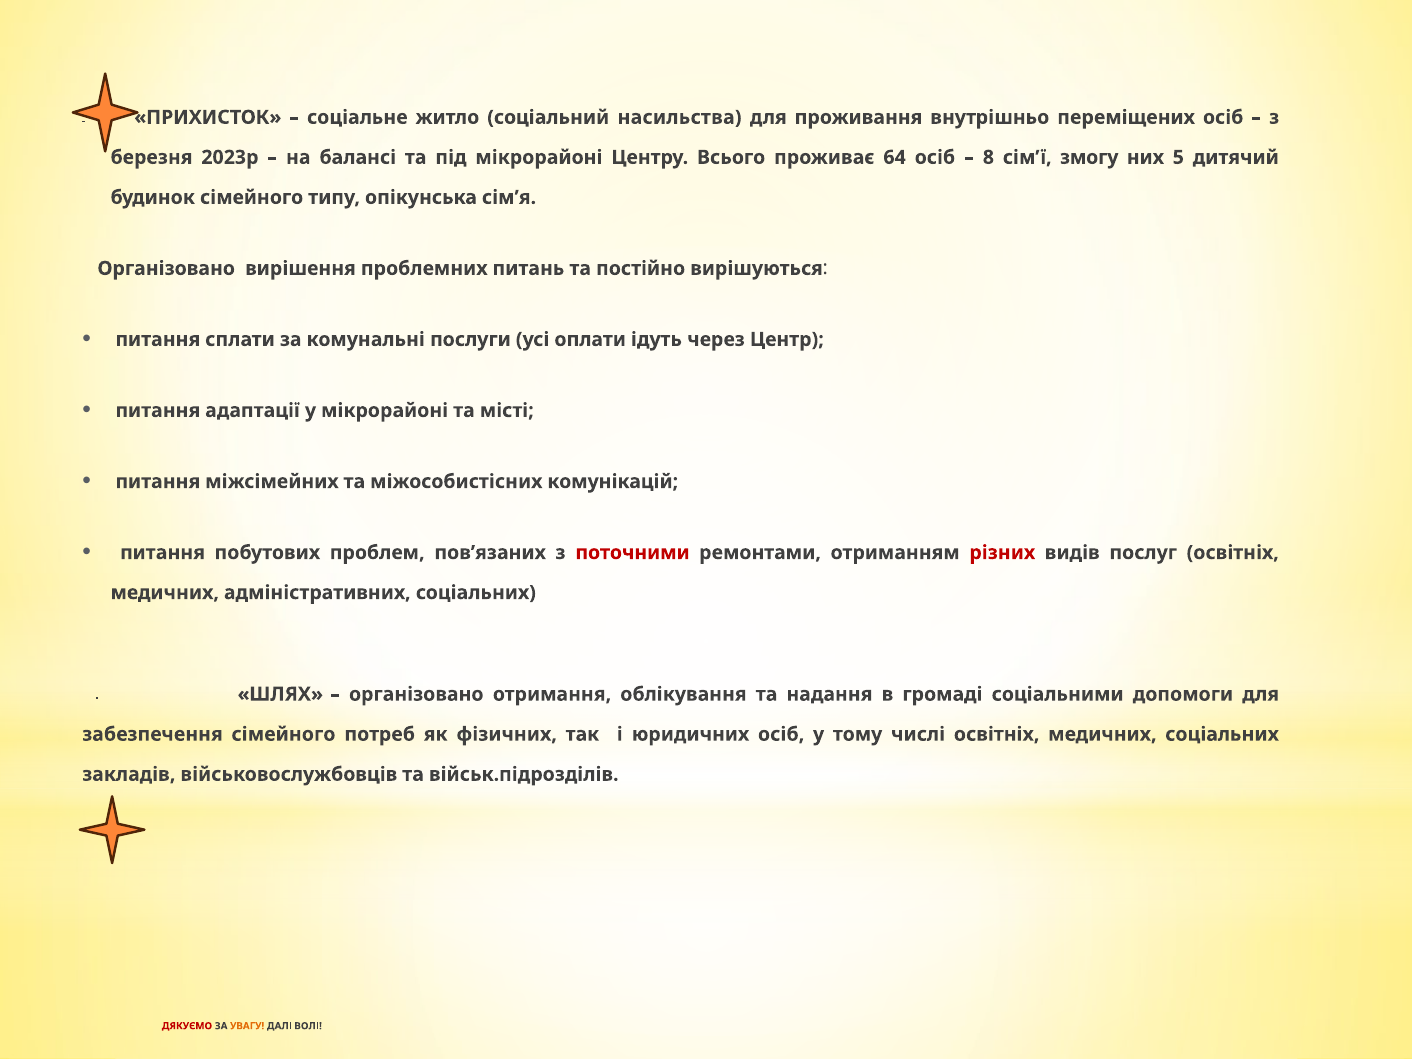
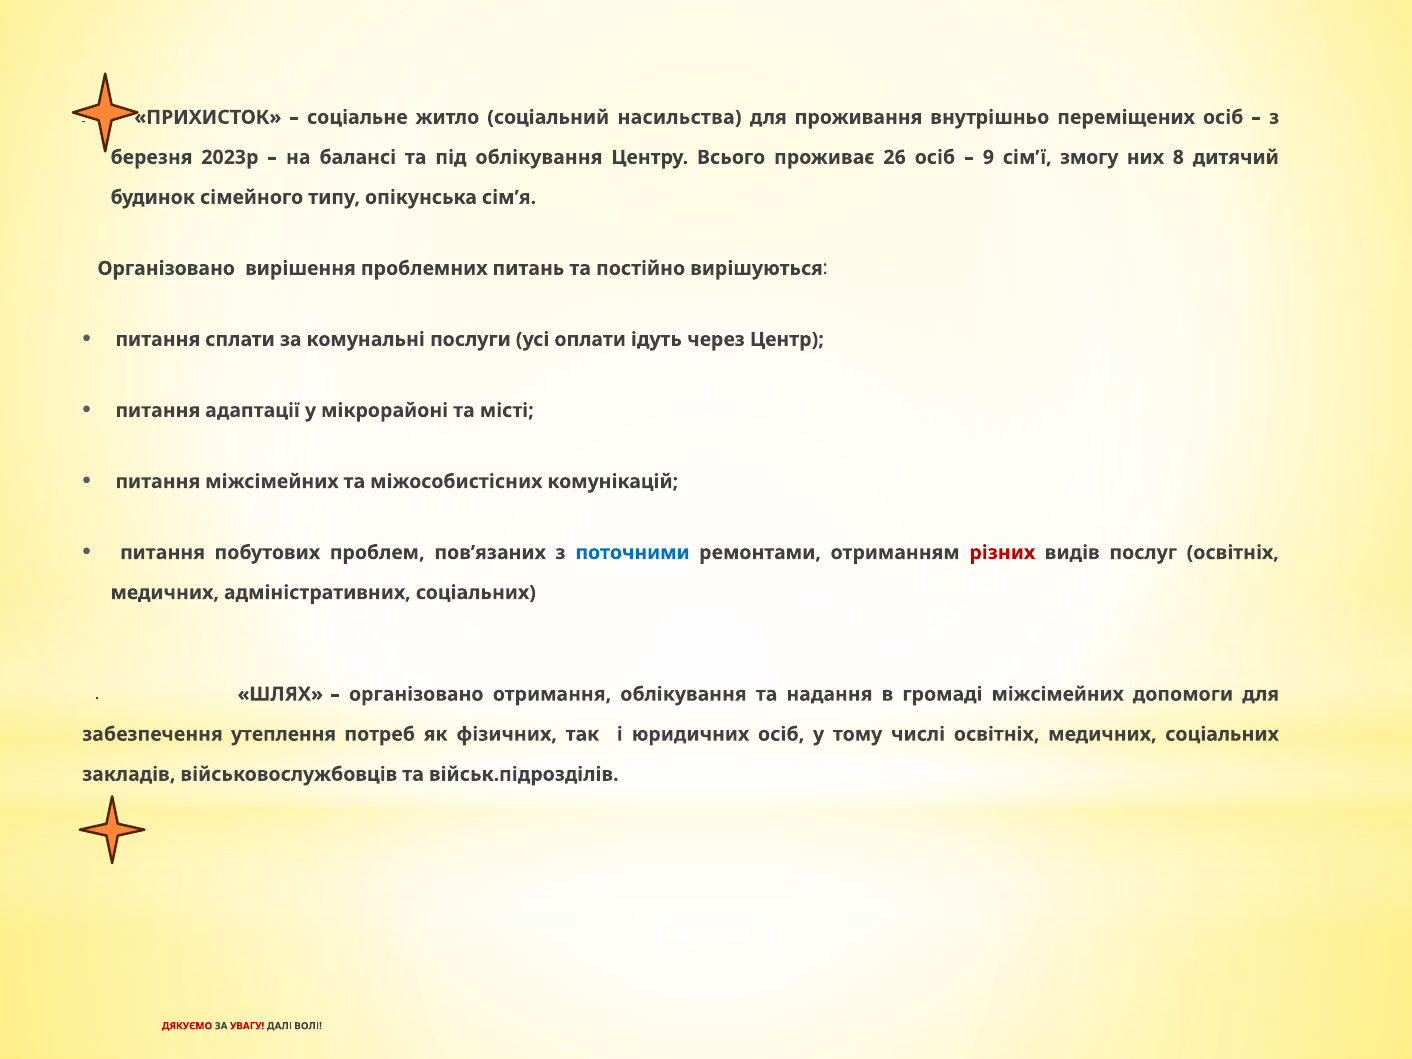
під мікрорайоні: мікрорайоні -> облікування
64: 64 -> 26
8: 8 -> 9
5: 5 -> 8
поточними colour: red -> blue
громаді соціальними: соціальними -> міжсімейних
забезпечення сімейного: сімейного -> утеплення
УВАГУ colour: orange -> red
